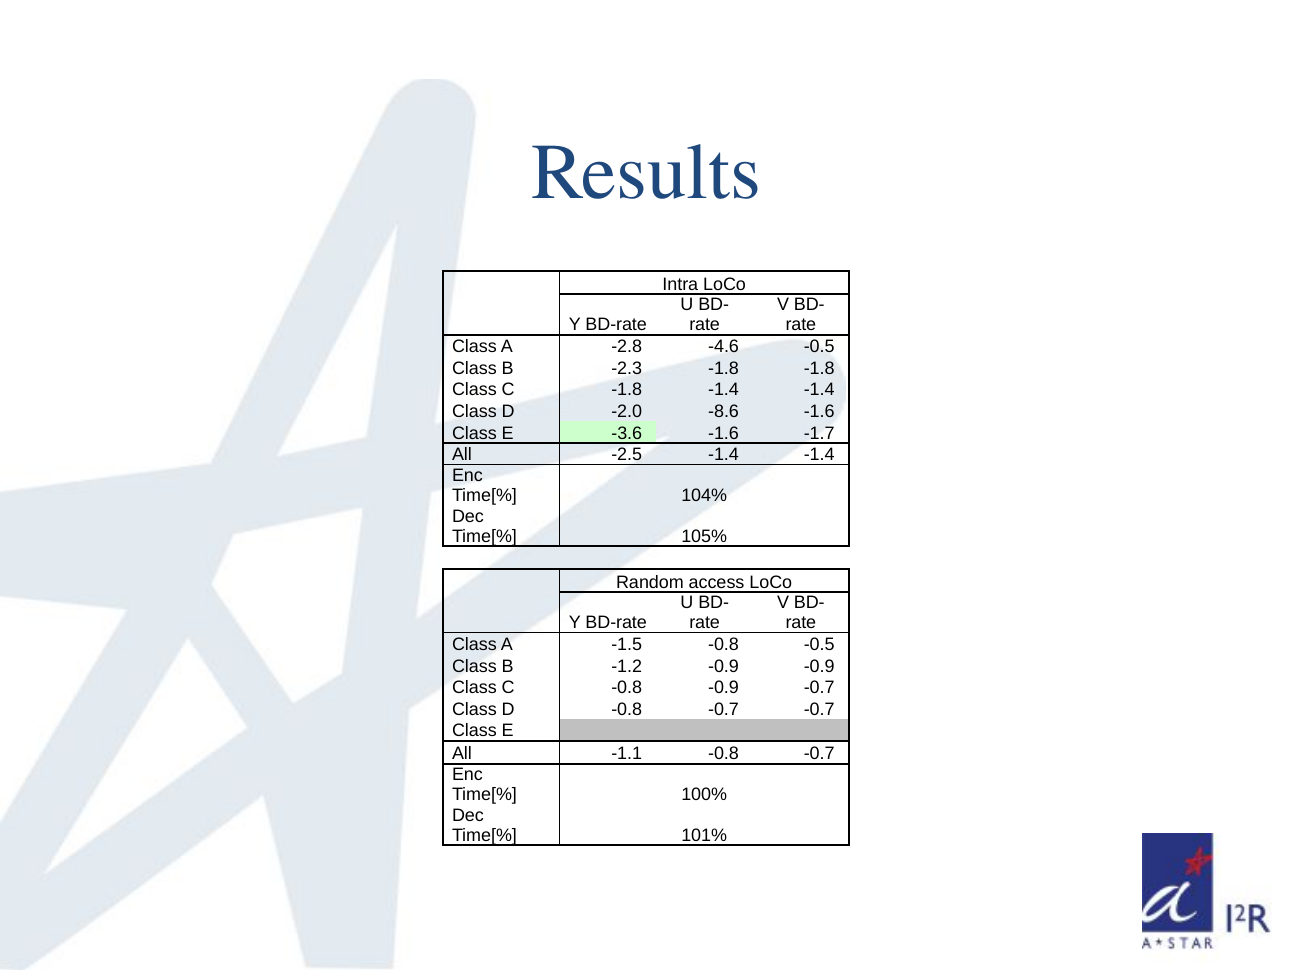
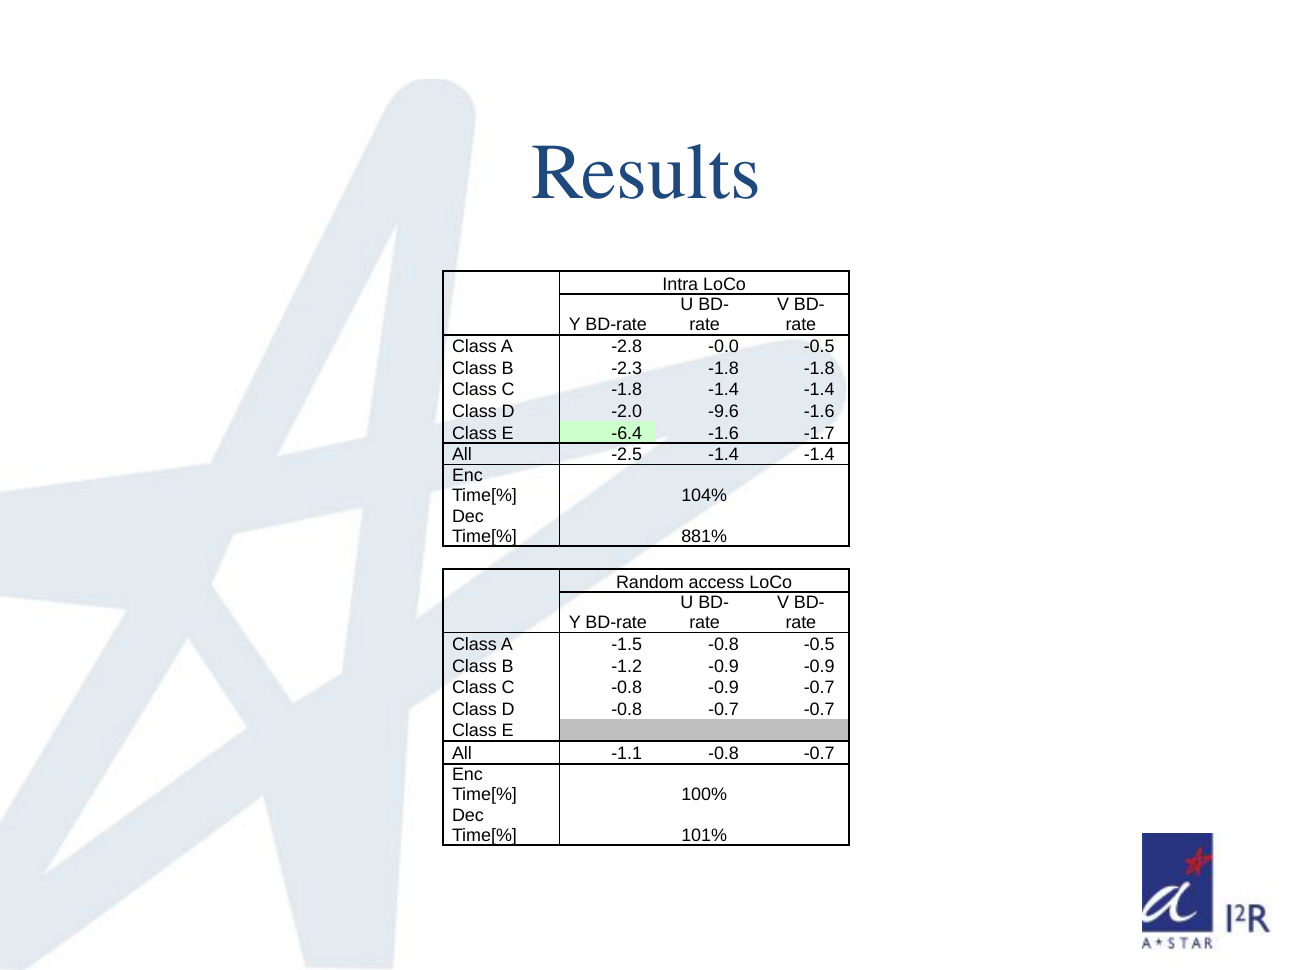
-4.6: -4.6 -> -0.0
-8.6: -8.6 -> -9.6
-3.6: -3.6 -> -6.4
105%: 105% -> 881%
